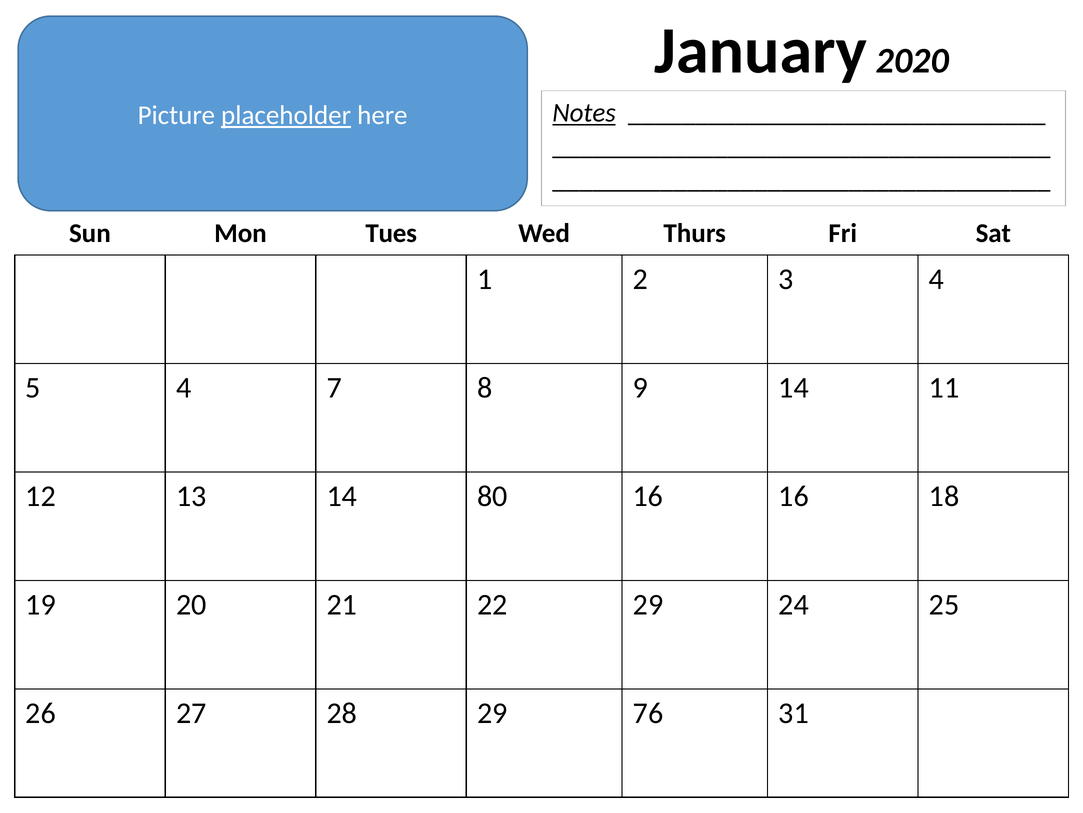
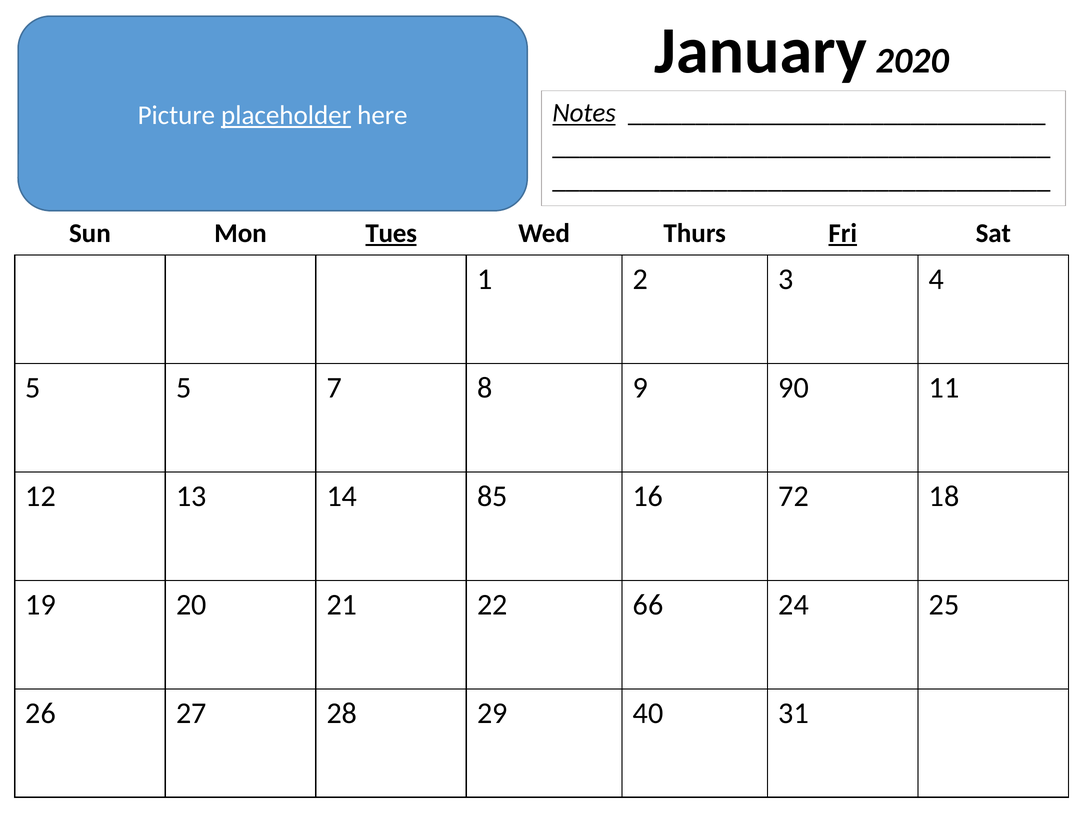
Tues underline: none -> present
Fri underline: none -> present
5 4: 4 -> 5
9 14: 14 -> 90
80: 80 -> 85
16 16: 16 -> 72
22 29: 29 -> 66
76: 76 -> 40
